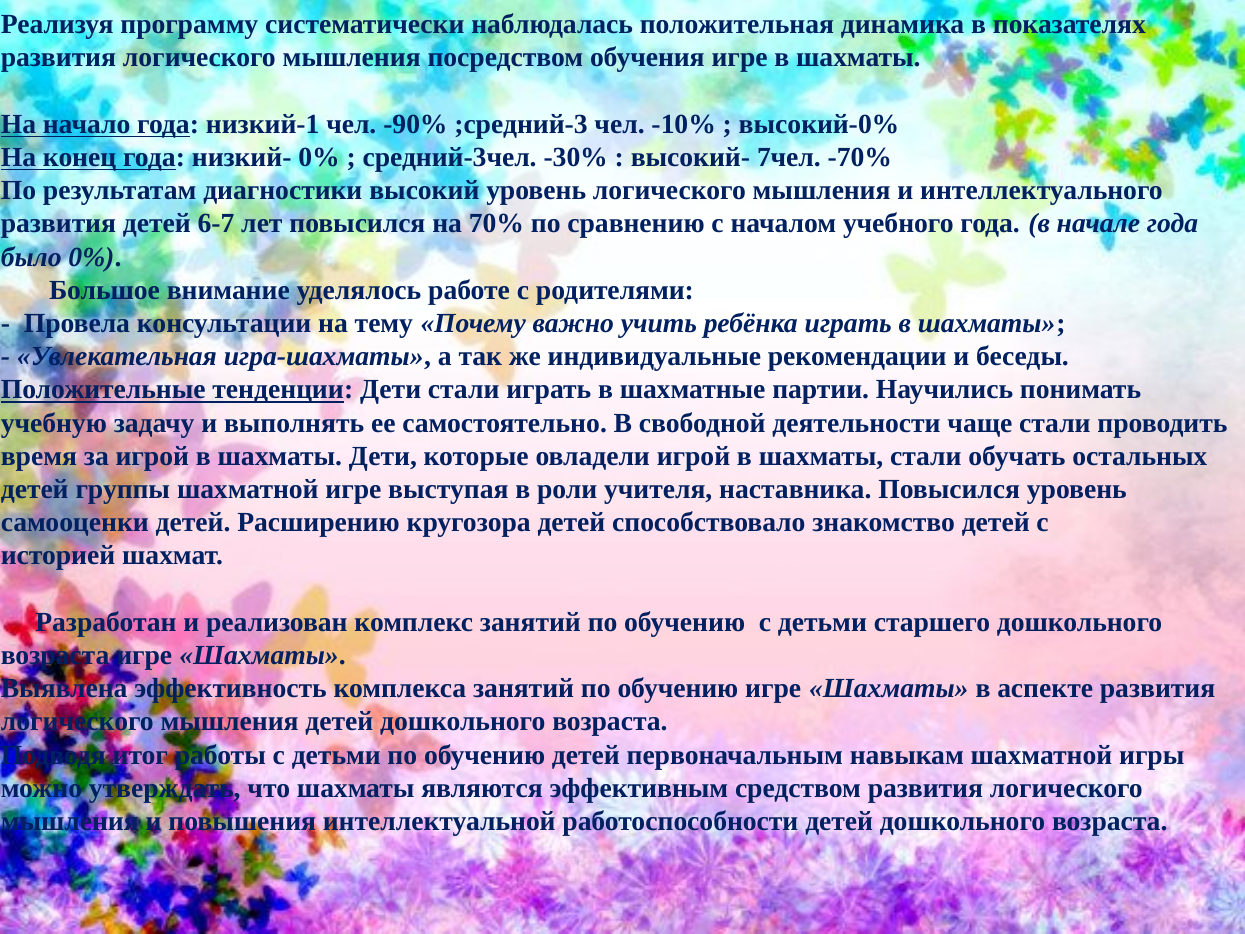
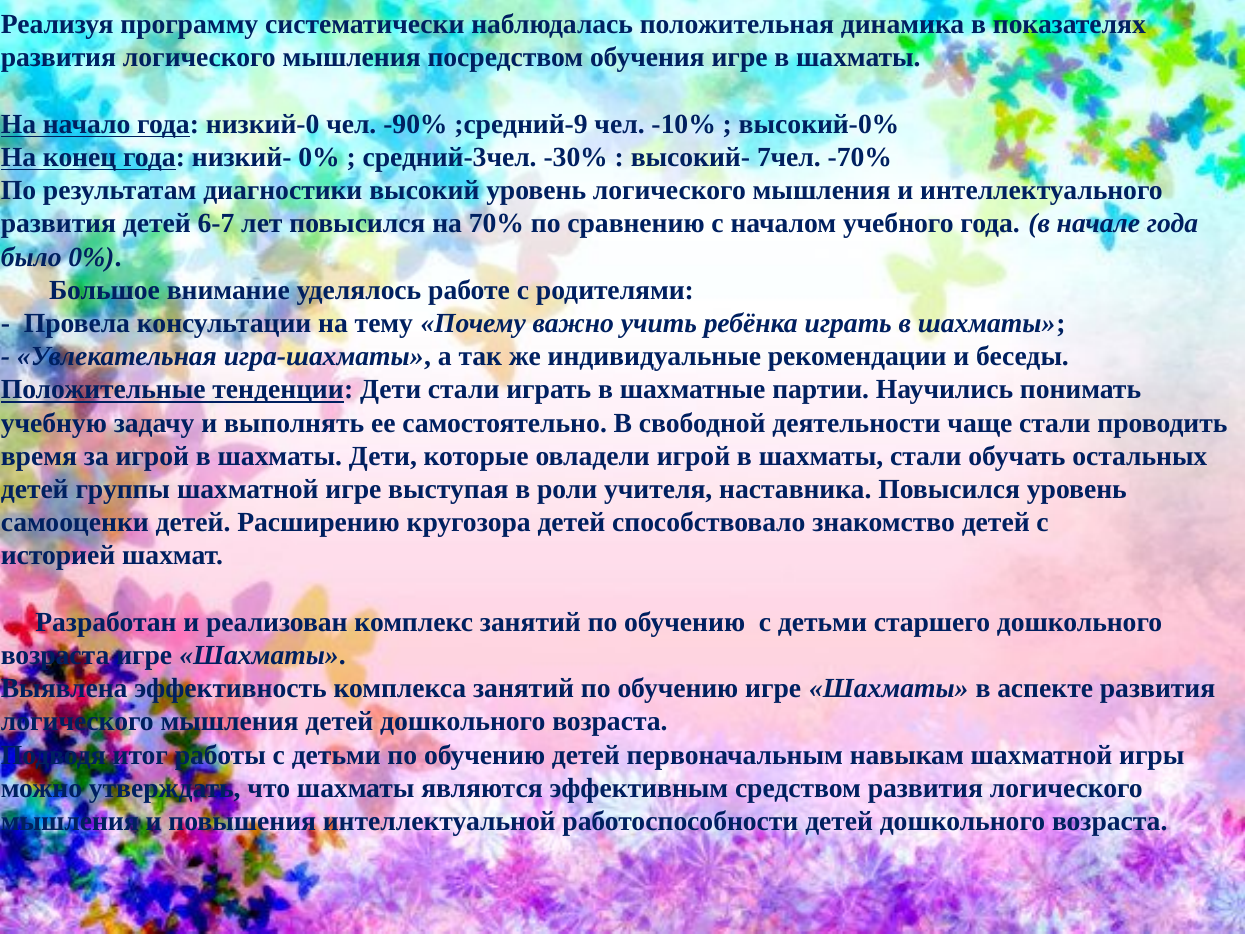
низкий-1: низкий-1 -> низкий-0
;средний-3: ;средний-3 -> ;средний-9
